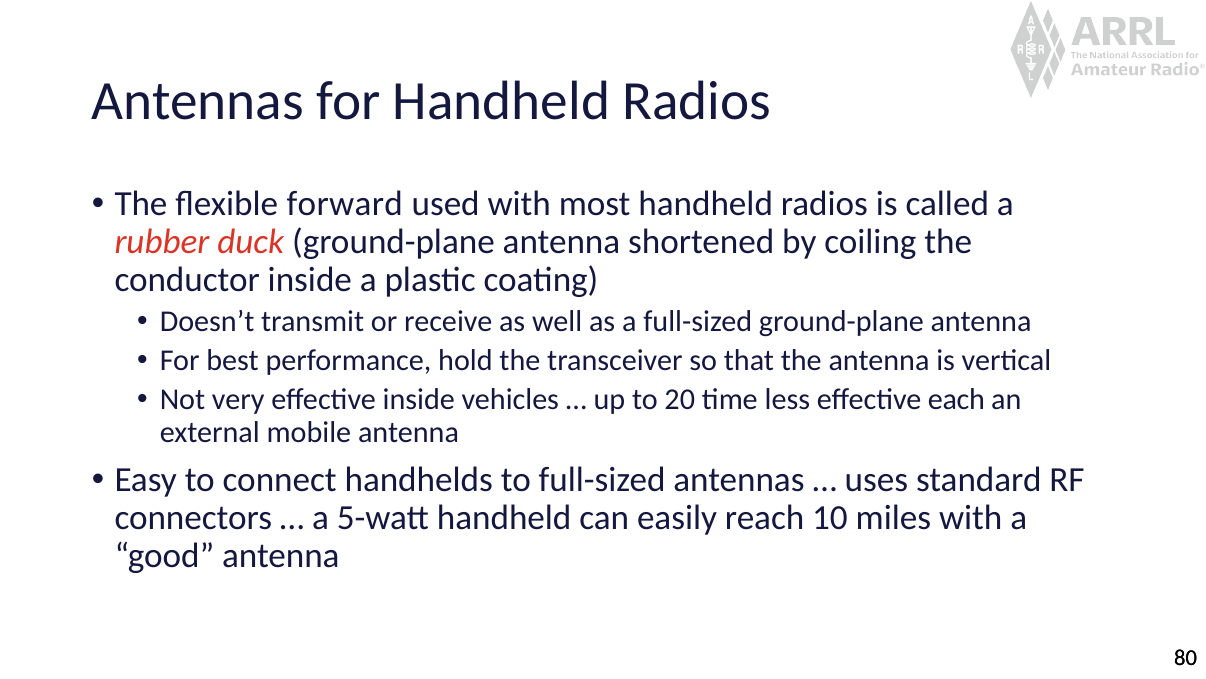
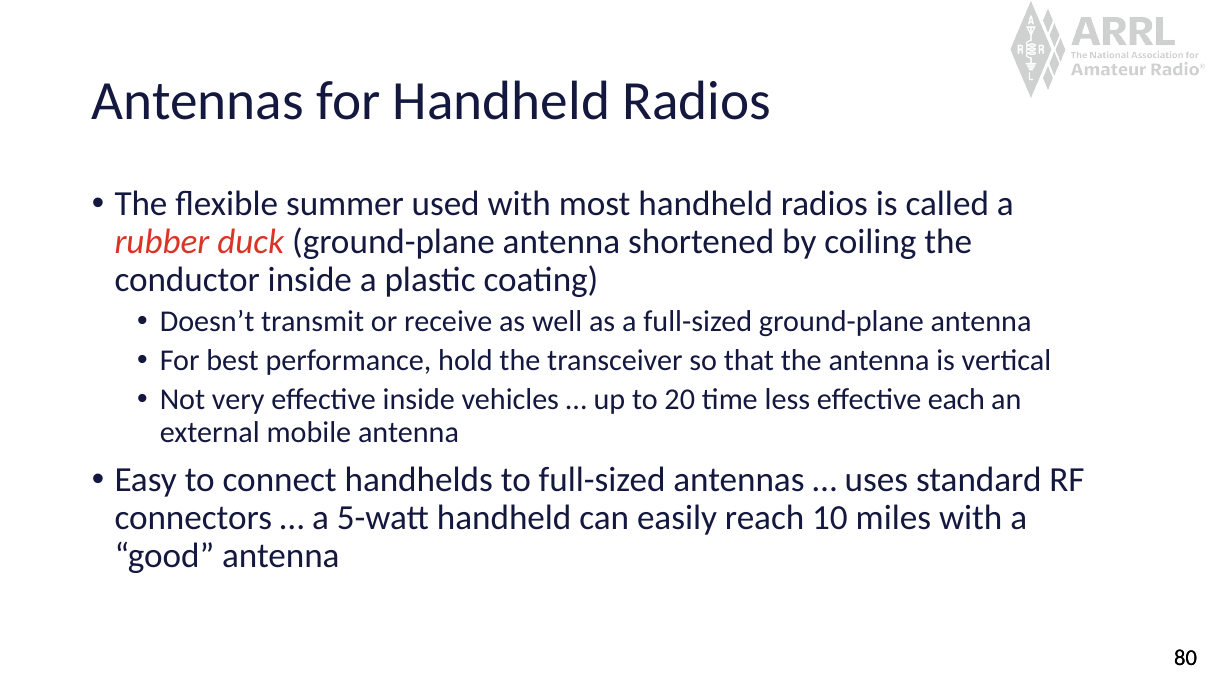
forward: forward -> summer
